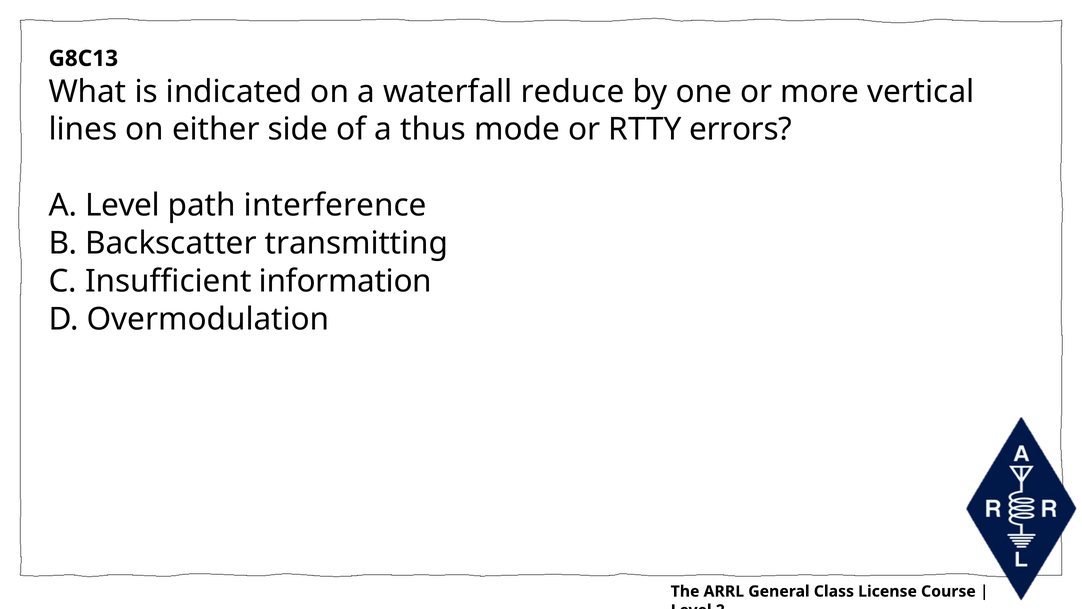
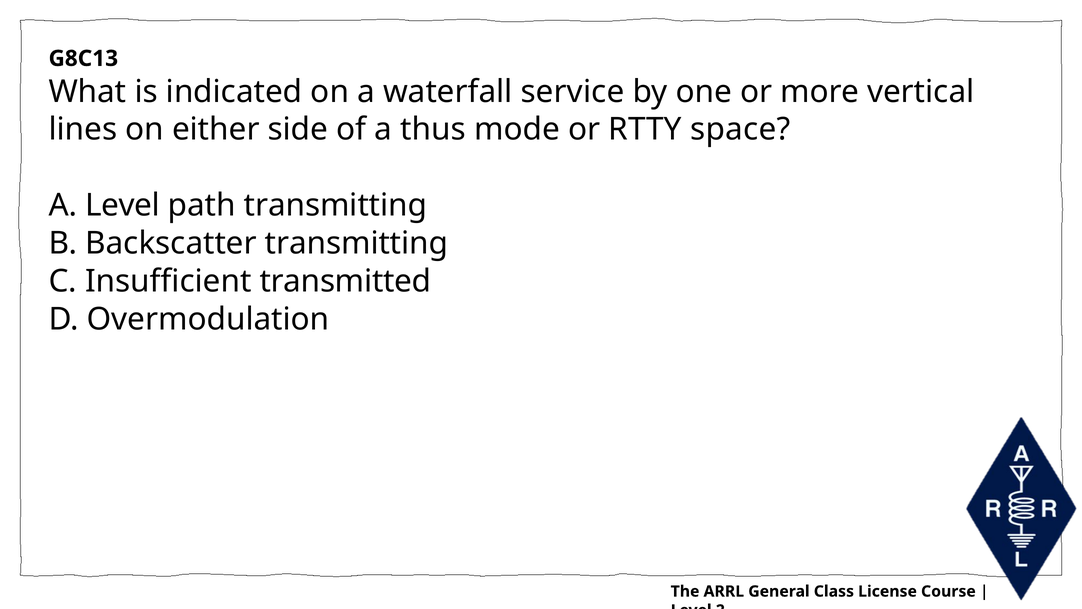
reduce: reduce -> service
errors: errors -> space
path interference: interference -> transmitting
information: information -> transmitted
